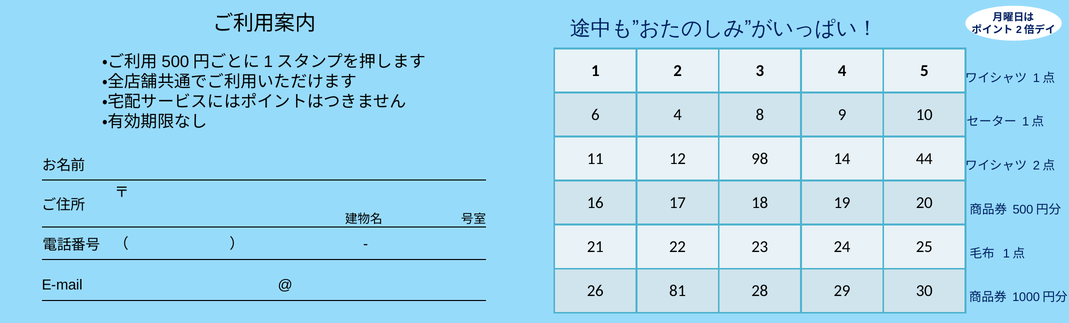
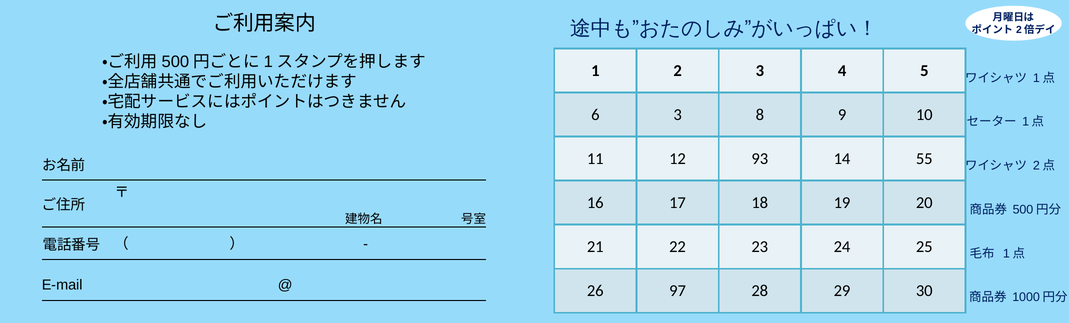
6 4: 4 -> 3
98: 98 -> 93
44: 44 -> 55
81: 81 -> 97
